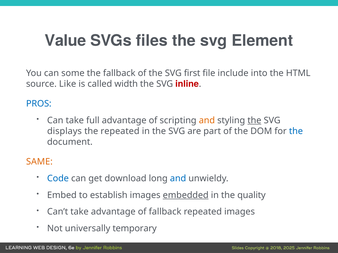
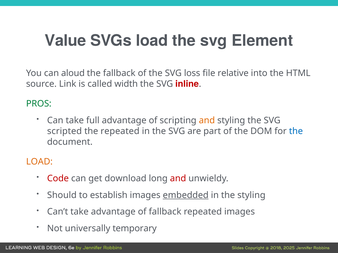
SVGs files: files -> load
some: some -> aloud
first: first -> loss
include: include -> relative
Like: Like -> Link
PROS colour: blue -> green
the at (254, 121) underline: present -> none
displays: displays -> scripted
SAME at (39, 162): SAME -> LOAD
Code colour: blue -> red
and at (178, 179) colour: blue -> red
Embed: Embed -> Should
the quality: quality -> styling
